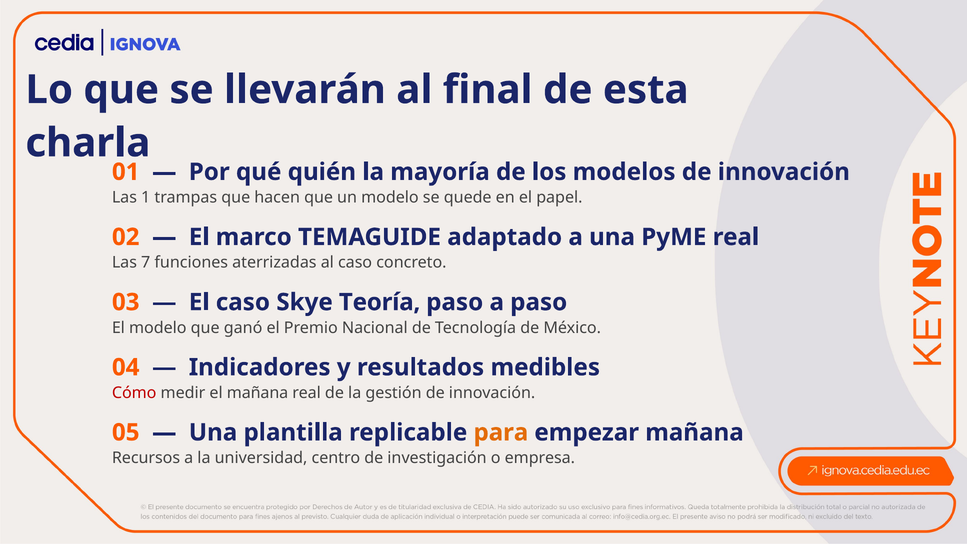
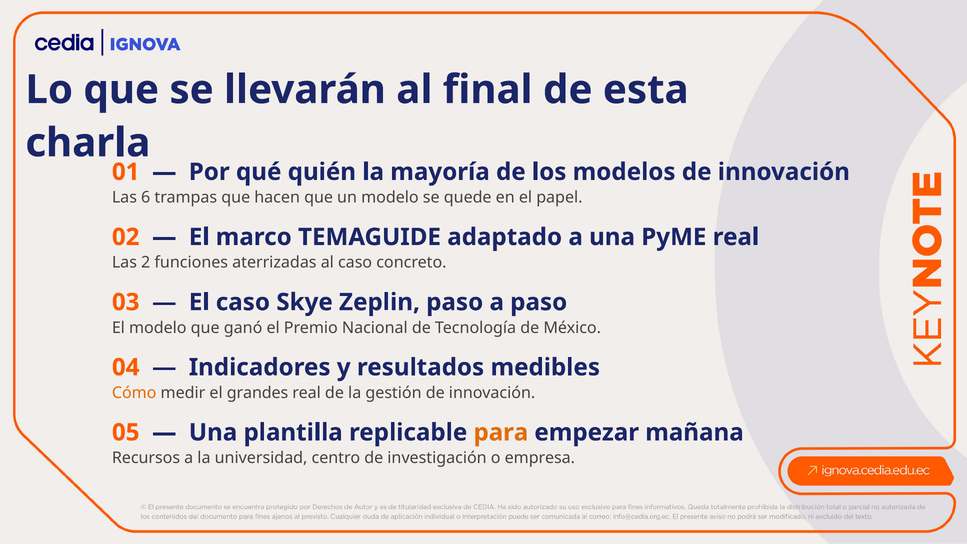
1: 1 -> 6
7: 7 -> 2
Teoría: Teoría -> Zeplin
Cómo colour: red -> orange
el mañana: mañana -> grandes
